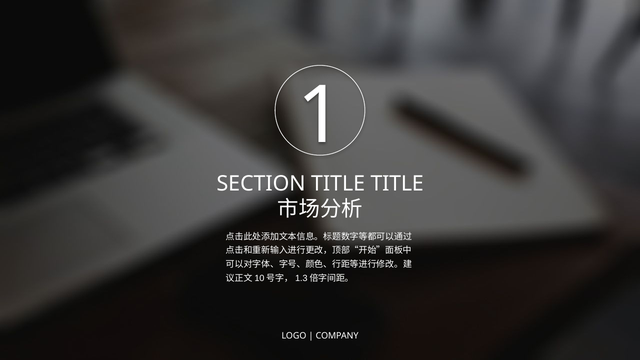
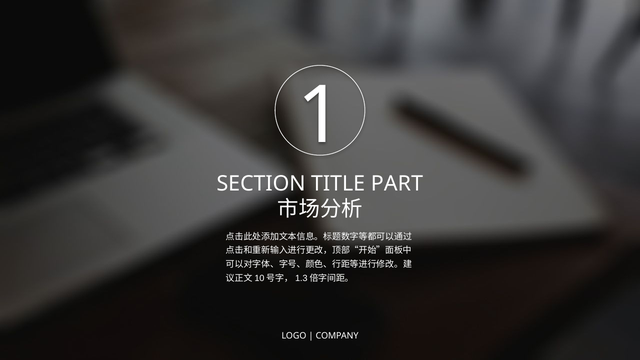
TITLE TITLE: TITLE -> PART
